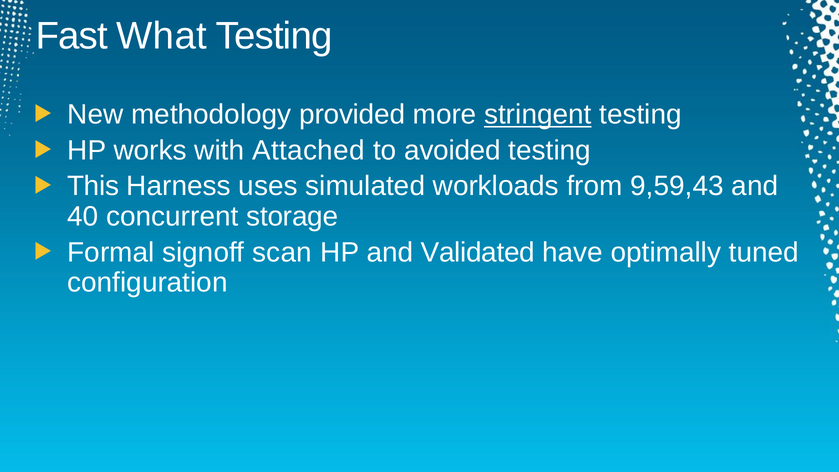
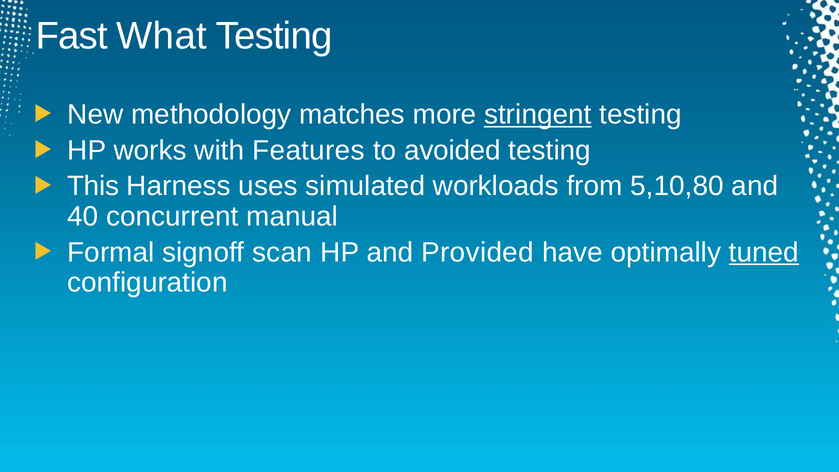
provided: provided -> matches
Attached: Attached -> Features
9,59,43: 9,59,43 -> 5,10,80
storage: storage -> manual
Validated: Validated -> Provided
tuned underline: none -> present
